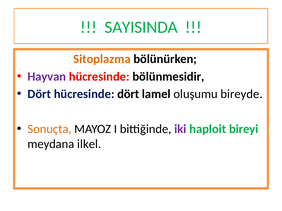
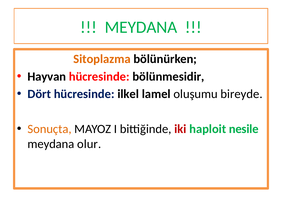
SAYISINDA at (141, 27): SAYISINDA -> MEYDANA
Hayvan colour: purple -> black
hücresinde dört: dört -> ilkel
iki colour: purple -> red
bireyi: bireyi -> nesile
ilkel: ilkel -> olur
